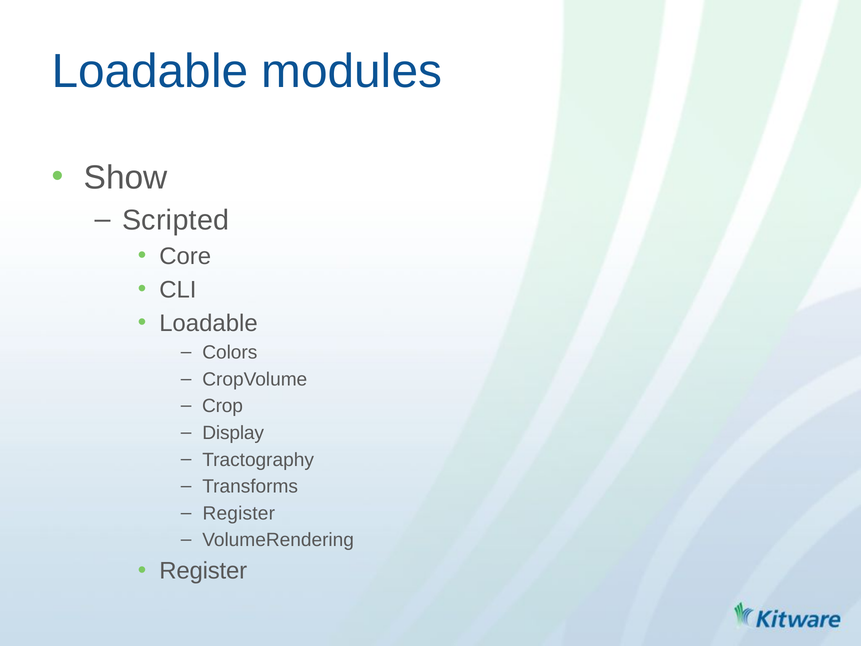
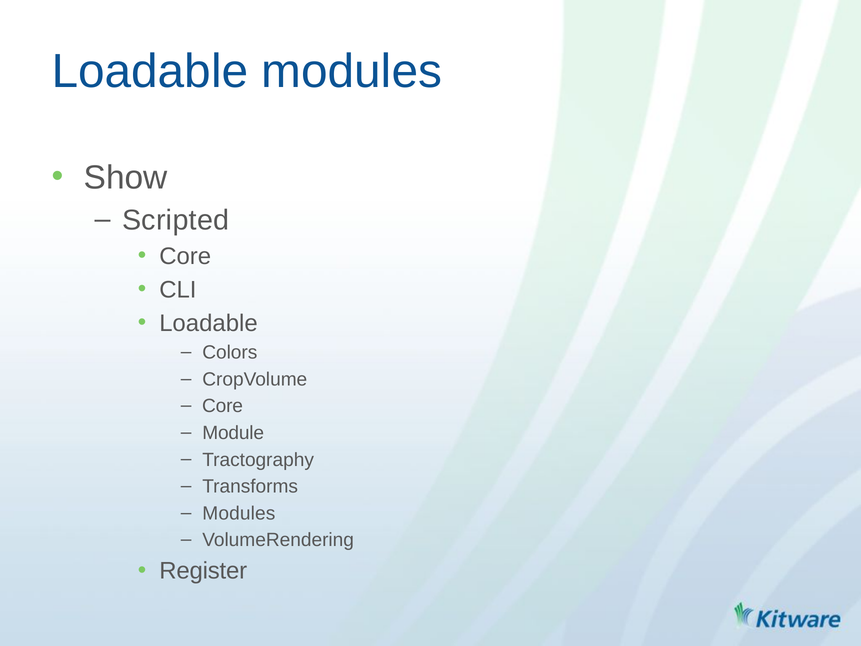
Crop at (223, 406): Crop -> Core
Display: Display -> Module
Register at (239, 513): Register -> Modules
